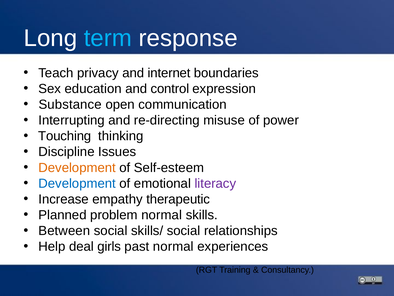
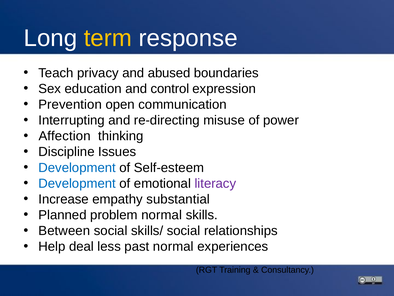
term colour: light blue -> yellow
internet: internet -> abused
Substance: Substance -> Prevention
Touching: Touching -> Affection
Development at (77, 167) colour: orange -> blue
therapeutic: therapeutic -> substantial
girls: girls -> less
